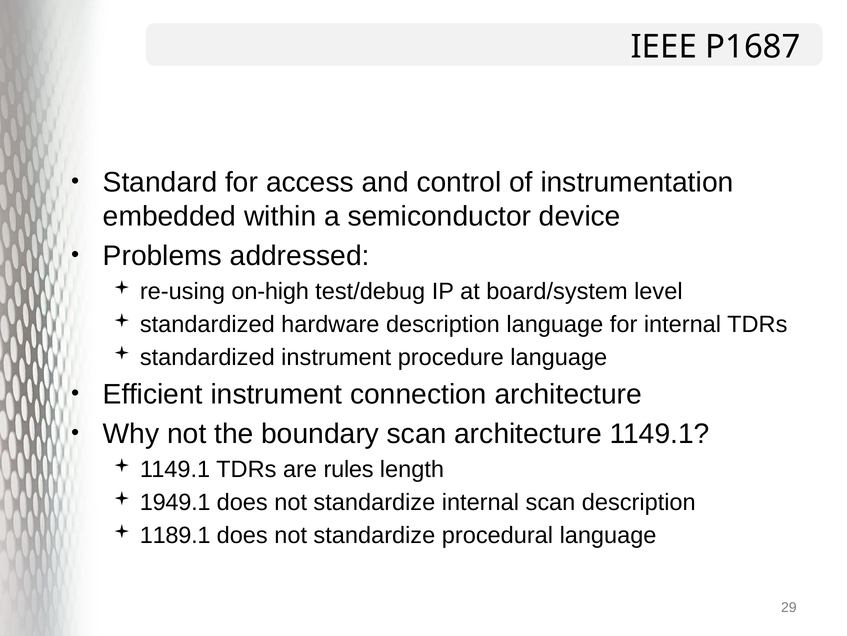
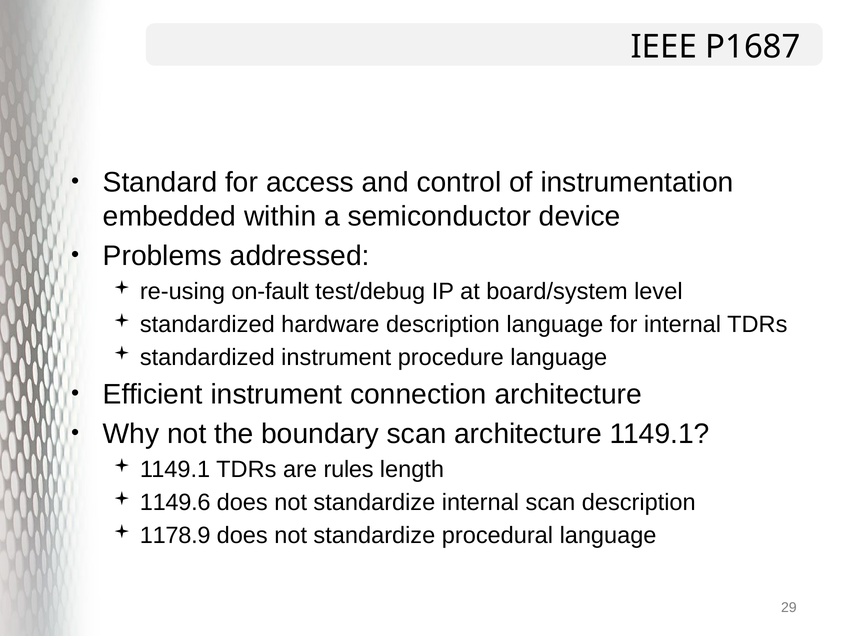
on-high: on-high -> on-fault
1949.1: 1949.1 -> 1149.6
1189.1: 1189.1 -> 1178.9
